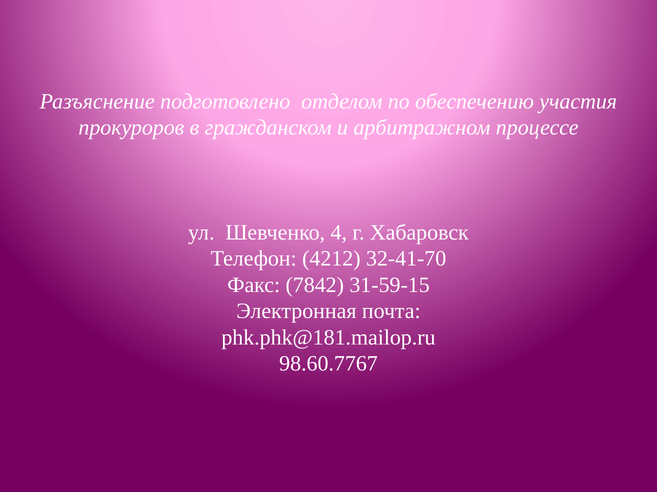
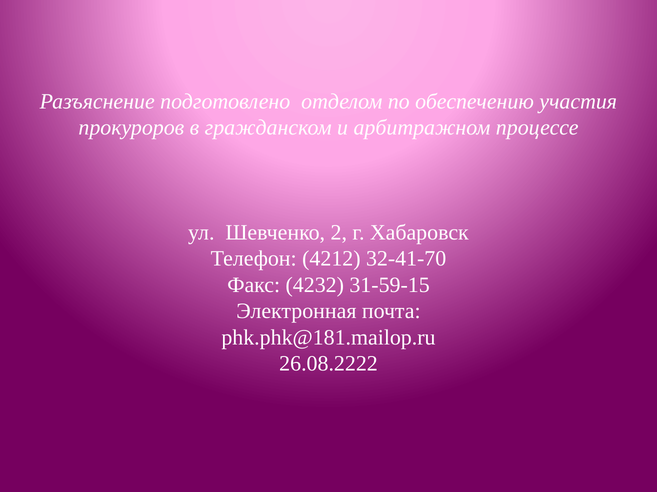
4: 4 -> 2
7842: 7842 -> 4232
98.60.7767: 98.60.7767 -> 26.08.2222
